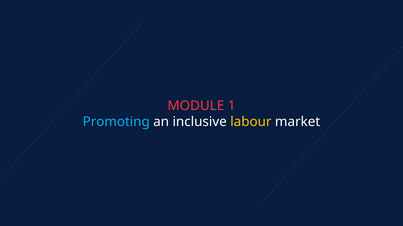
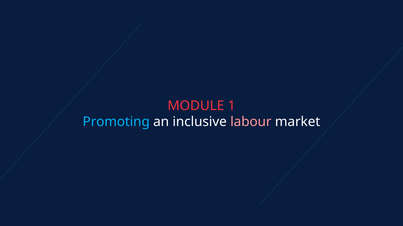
labour colour: yellow -> pink
